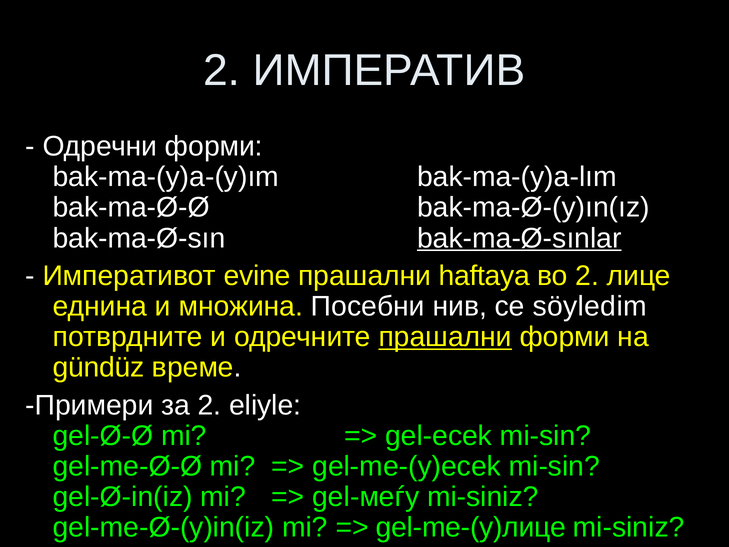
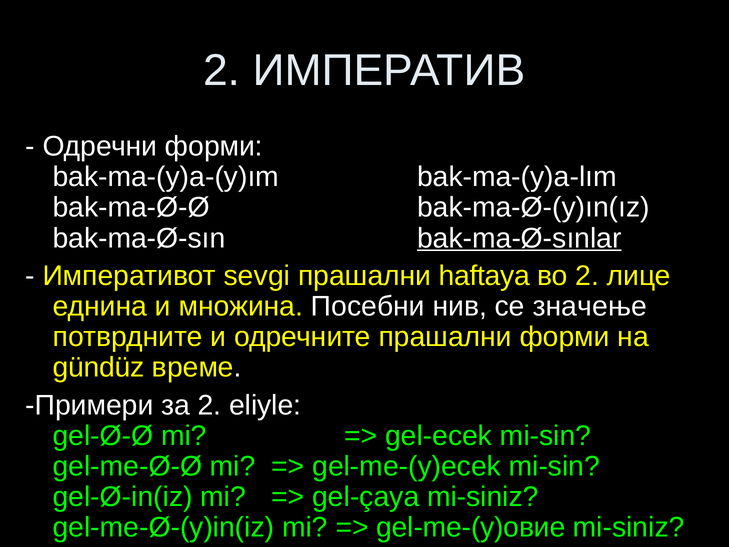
evine: evine -> sevgi
söyledim: söyledim -> значење
прашални at (445, 337) underline: present -> none
gel-меѓу: gel-меѓу -> gel-çaya
gel-me-(y)лице: gel-me-(y)лице -> gel-me-(y)овие
